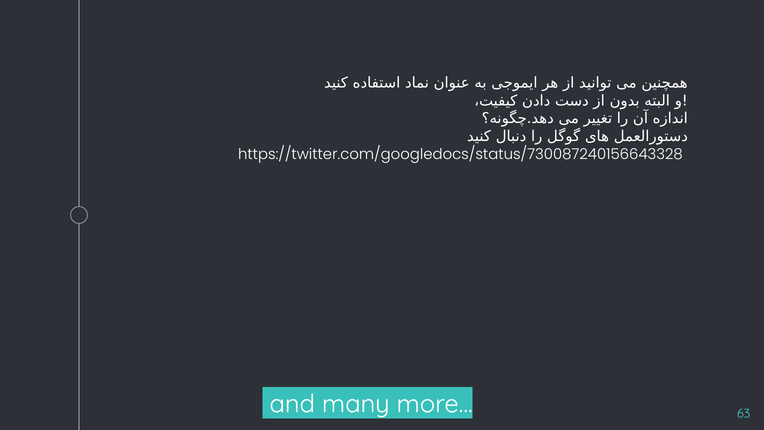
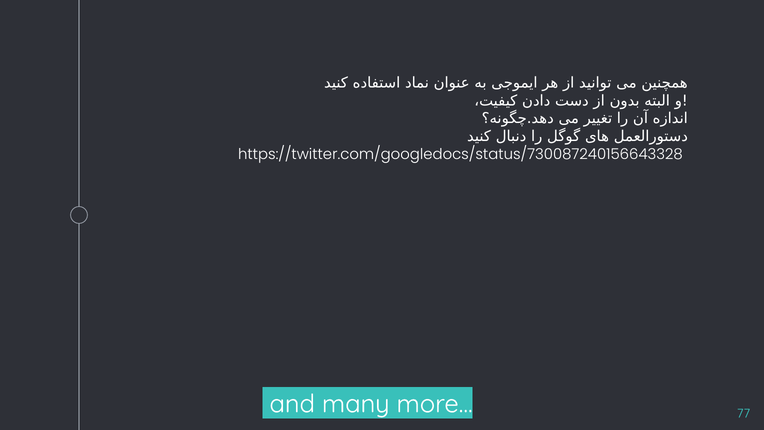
63: 63 -> 77
